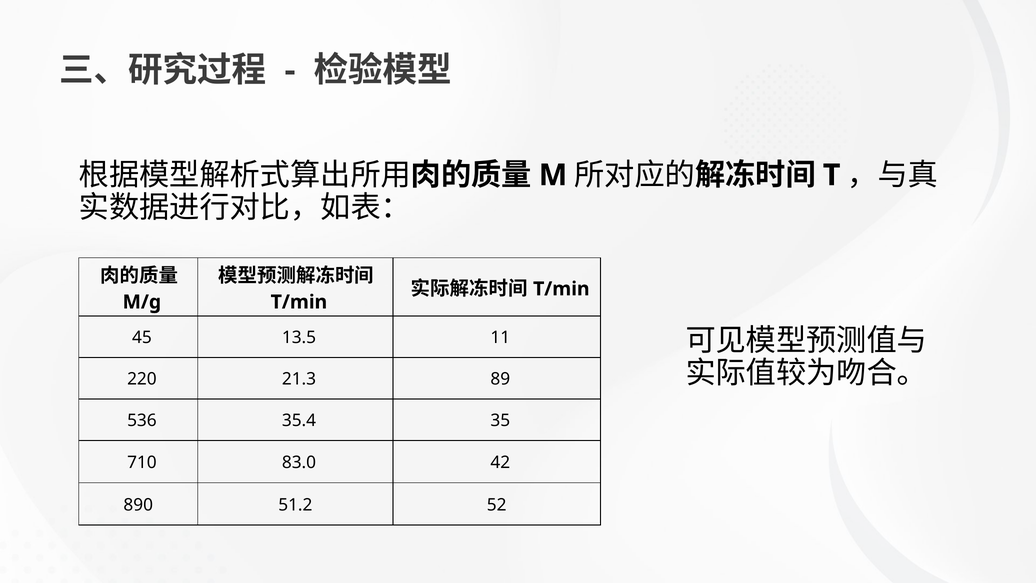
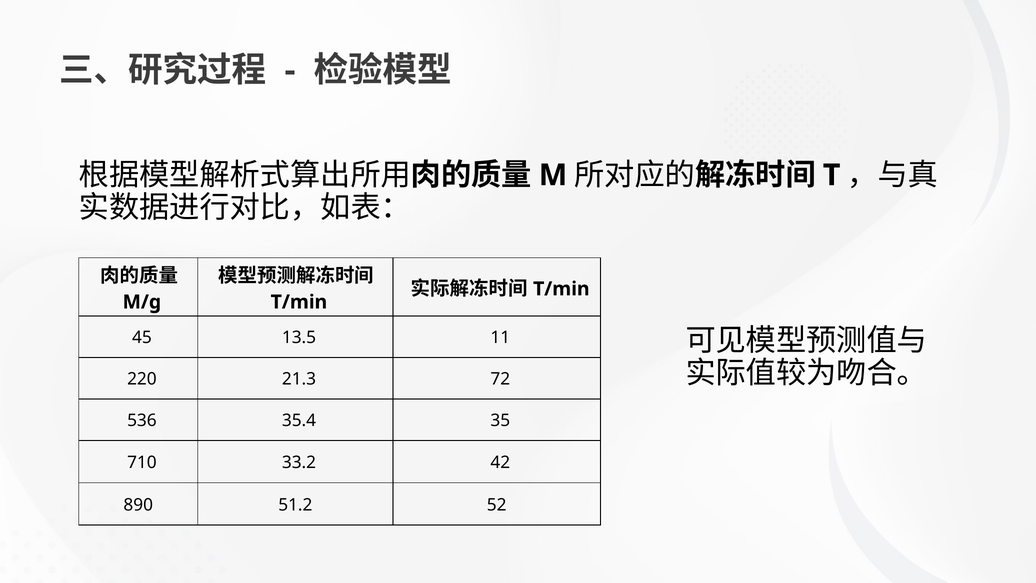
89: 89 -> 72
83.0: 83.0 -> 33.2
